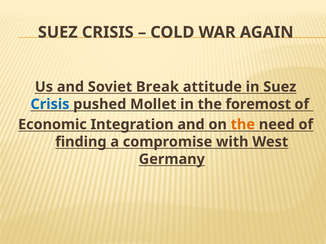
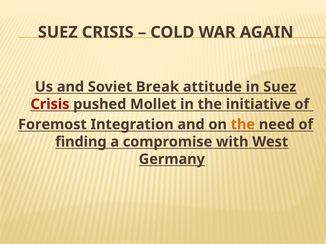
Crisis at (50, 104) colour: blue -> red
foremost: foremost -> initiative
Economic: Economic -> Foremost
